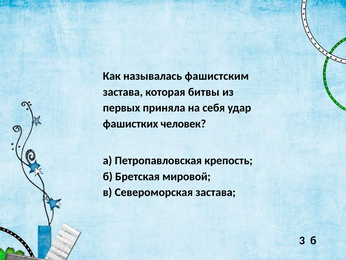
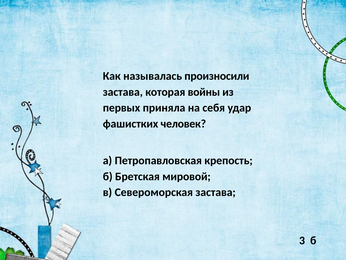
фашистским: фашистским -> произносили
битвы: битвы -> войны
